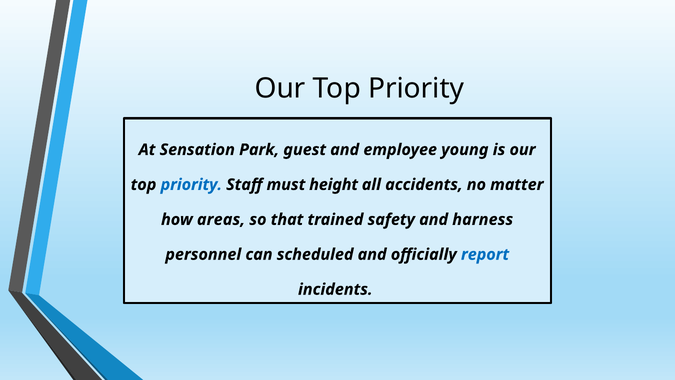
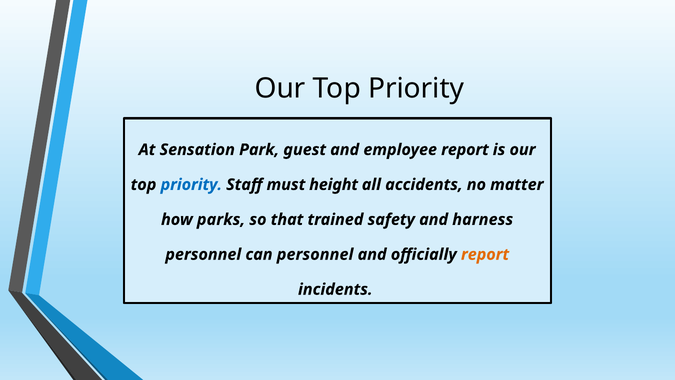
employee young: young -> report
areas: areas -> parks
can scheduled: scheduled -> personnel
report at (485, 254) colour: blue -> orange
